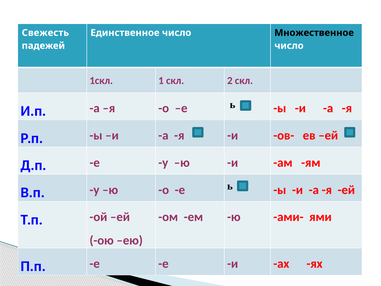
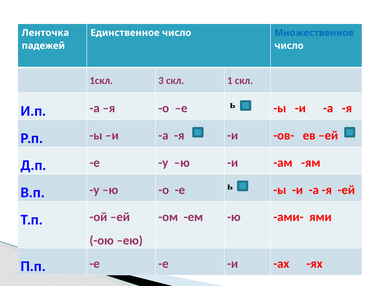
Свежесть: Свежесть -> Ленточка
Множественное colour: black -> blue
1: 1 -> 3
2: 2 -> 1
